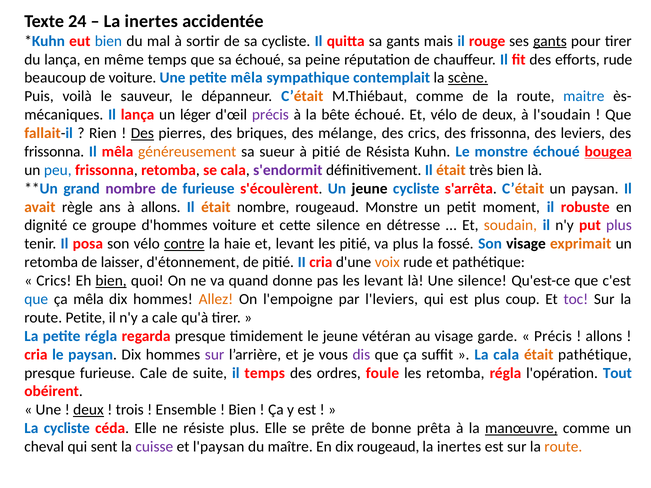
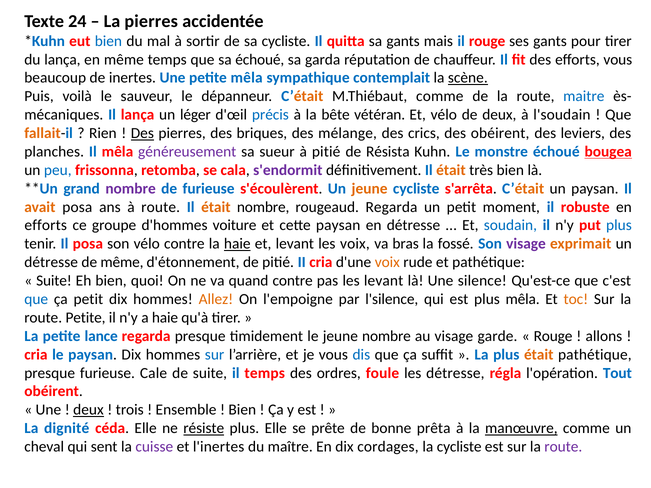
inertes at (151, 21): inertes -> pierres
gants at (550, 41) underline: present -> none
peine: peine -> garda
efforts rude: rude -> vous
de voiture: voiture -> inertes
précis at (270, 115) colour: purple -> blue
bête échoué: échoué -> vétéran
crics des frissonna: frissonna -> obéirent
frissonna at (54, 152): frissonna -> planches
généreusement colour: orange -> purple
jeune at (370, 189) colour: black -> orange
avait règle: règle -> posa
à allons: allons -> route
rougeaud Monstre: Monstre -> Regarda
dignité at (46, 226): dignité -> efforts
cette silence: silence -> paysan
soudain colour: orange -> blue
plus at (619, 226) colour: purple -> blue
contre at (184, 244) underline: present -> none
haie at (237, 244) underline: none -> present
les pitié: pitié -> voix
va plus: plus -> bras
visage at (526, 244) colour: black -> purple
retomba at (51, 262): retomba -> détresse
de laisser: laisser -> même
Crics at (54, 281): Crics -> Suite
bien at (111, 281) underline: present -> none
quand donne: donne -> contre
ça mêla: mêla -> petit
l'leviers: l'leviers -> l'silence
plus coup: coup -> mêla
toc colour: purple -> orange
a cale: cale -> haie
petite régla: régla -> lance
jeune vétéran: vétéran -> nombre
Précis at (553, 336): Précis -> Rouge
sur at (215, 355) colour: purple -> blue
dis colour: purple -> blue
La cala: cala -> plus
les retomba: retomba -> détresse
La cycliste: cycliste -> dignité
résiste underline: none -> present
l'paysan: l'paysan -> l'inertes
dix rougeaud: rougeaud -> cordages
inertes at (459, 447): inertes -> cycliste
route at (563, 447) colour: orange -> purple
